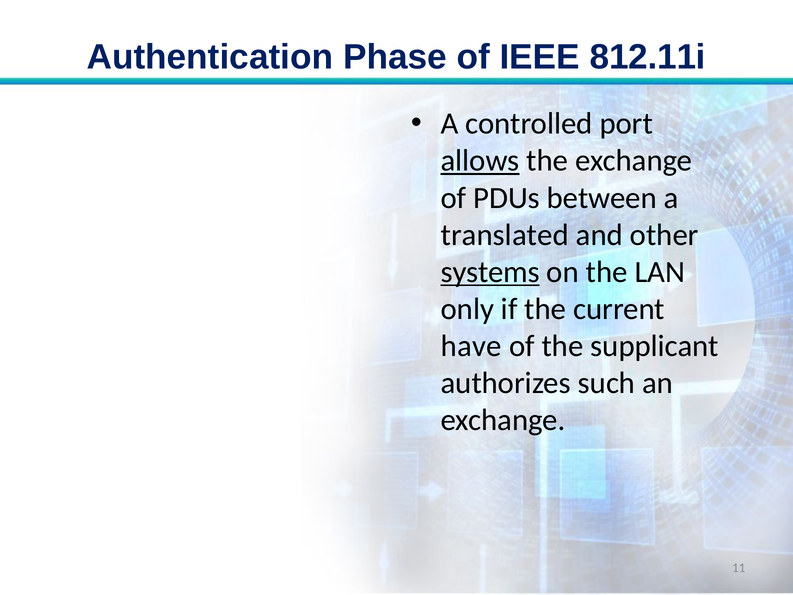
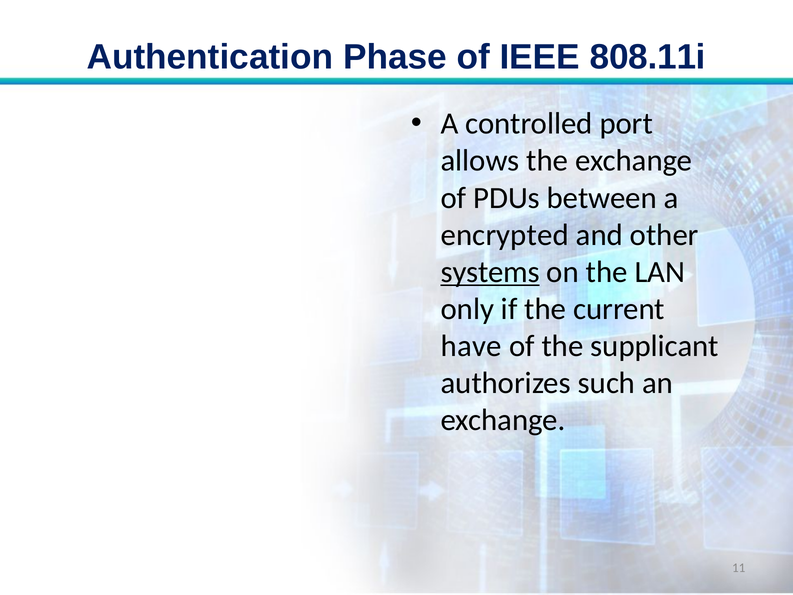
812.11i: 812.11i -> 808.11i
allows underline: present -> none
translated: translated -> encrypted
